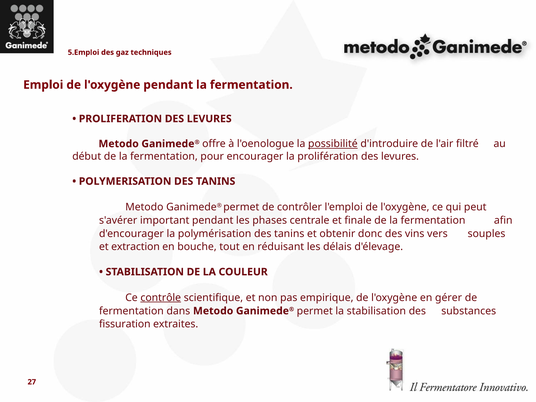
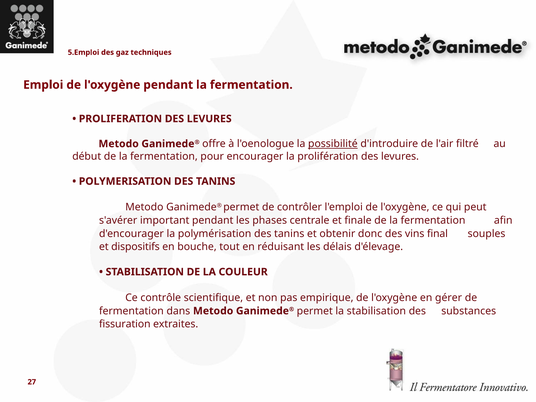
vers: vers -> final
extraction: extraction -> dispositifs
contrôle underline: present -> none
